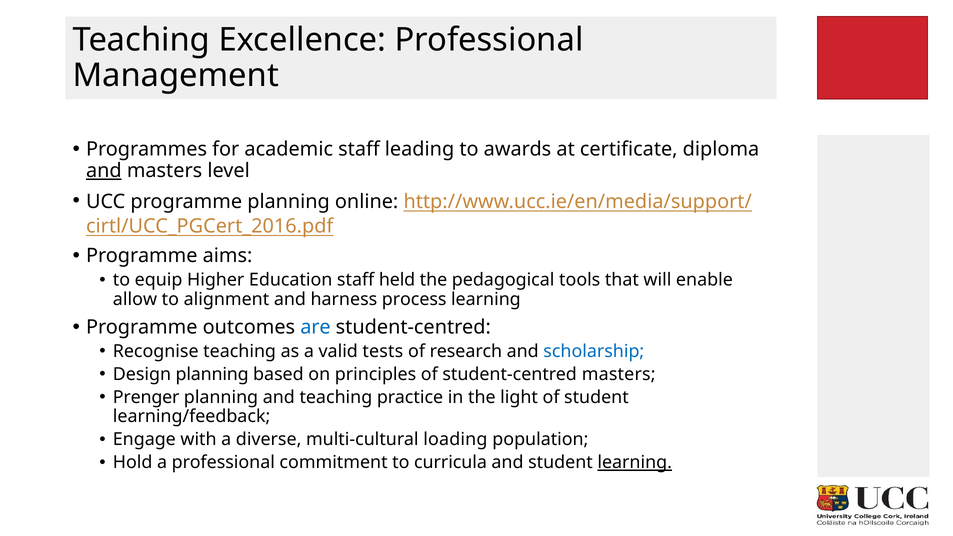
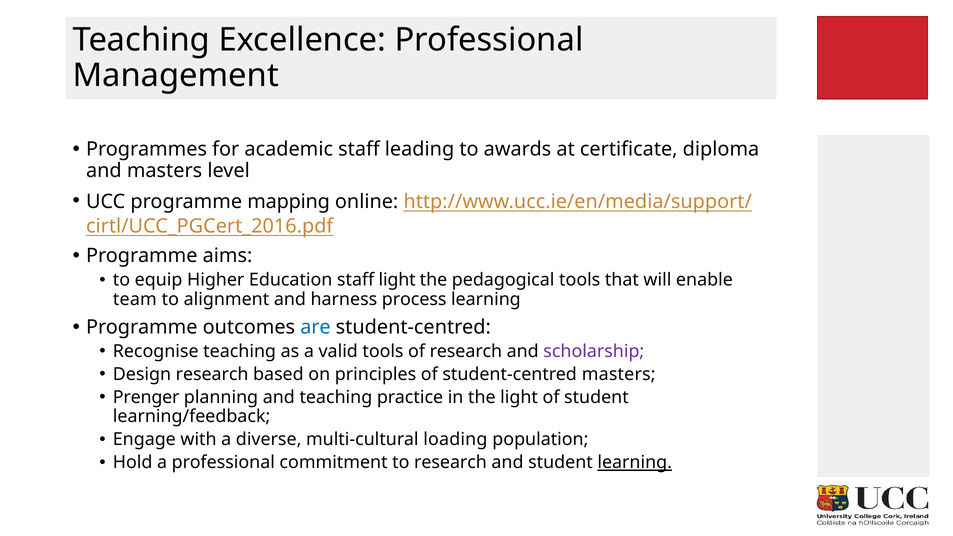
and at (104, 171) underline: present -> none
programme planning: planning -> mapping
staff held: held -> light
allow: allow -> team
valid tests: tests -> tools
scholarship colour: blue -> purple
Design planning: planning -> research
to curricula: curricula -> research
